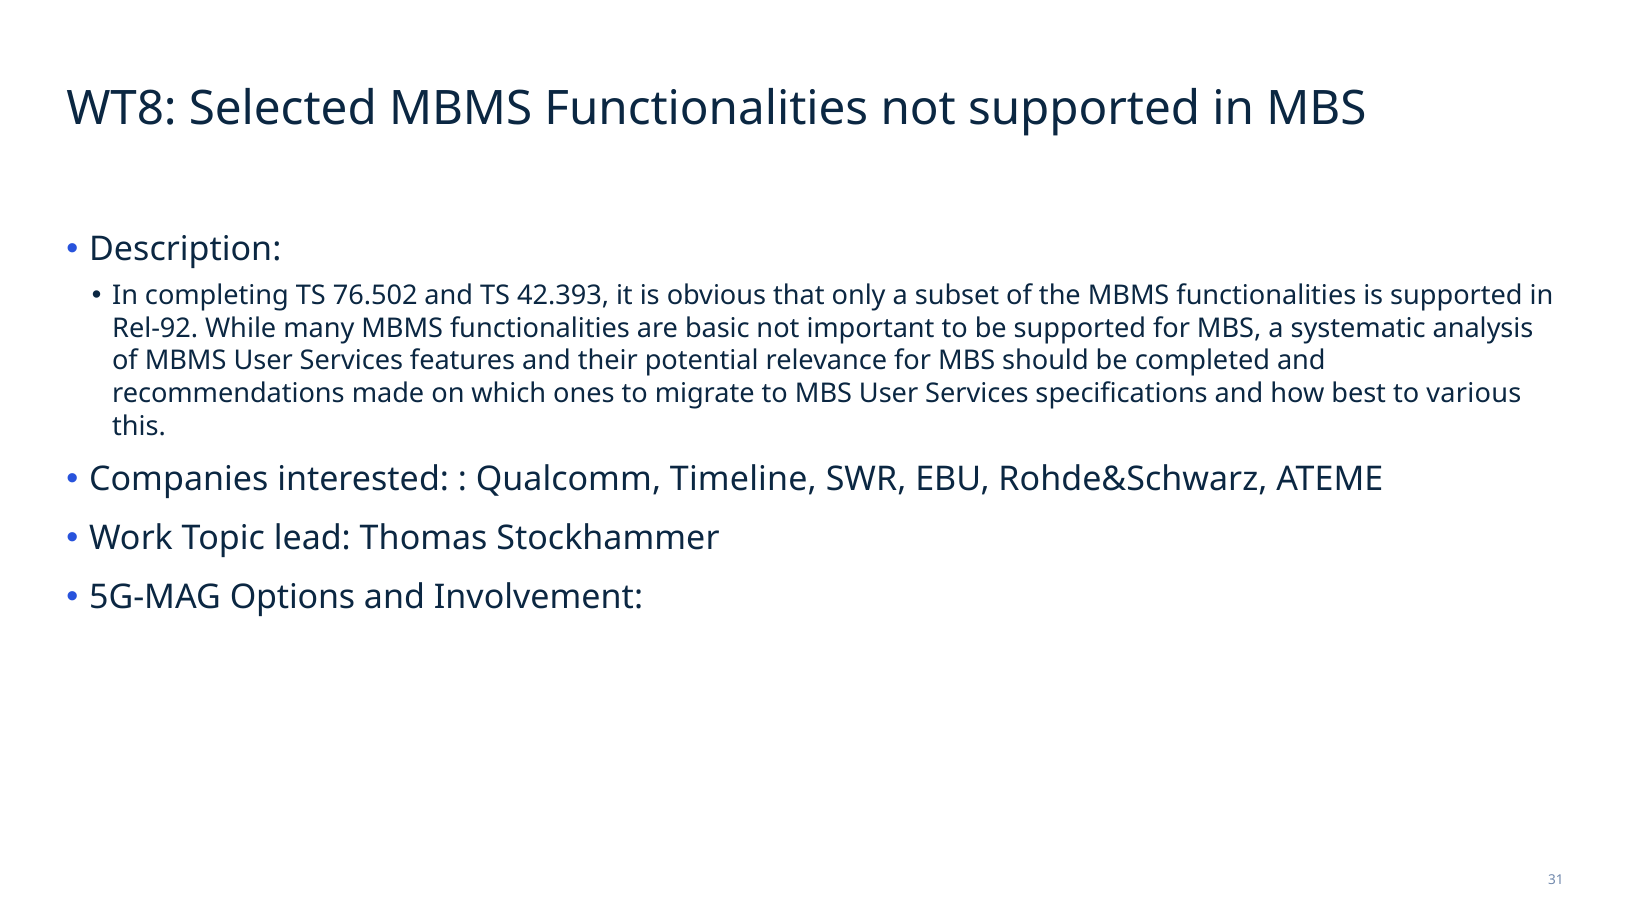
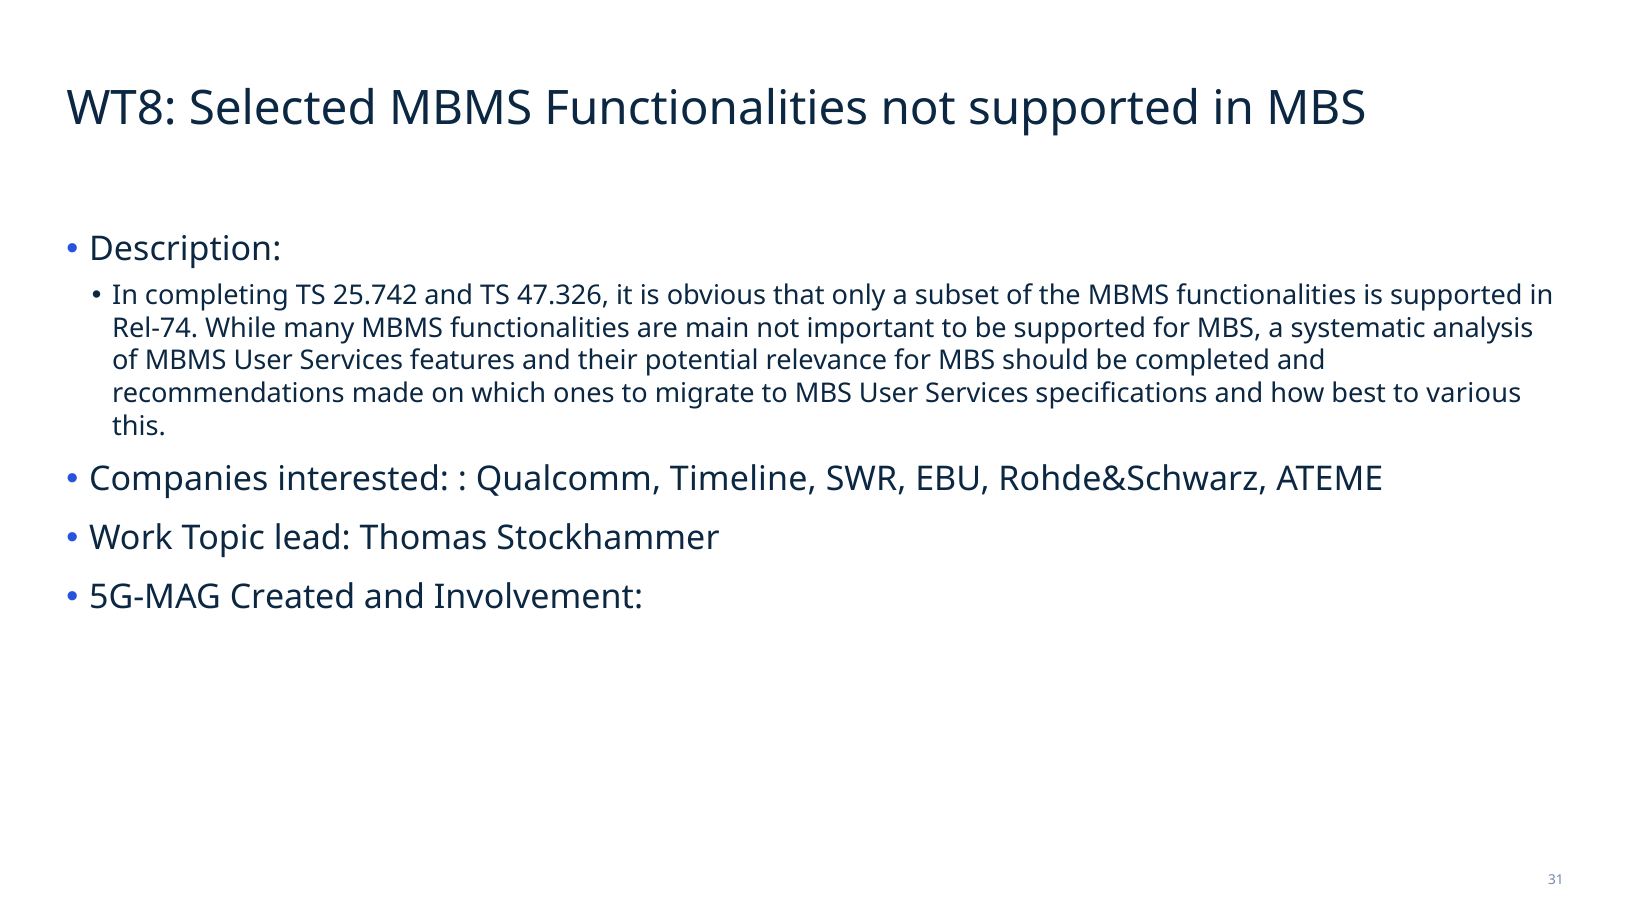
76.502: 76.502 -> 25.742
42.393: 42.393 -> 47.326
Rel-92: Rel-92 -> Rel-74
basic: basic -> main
Options: Options -> Created
